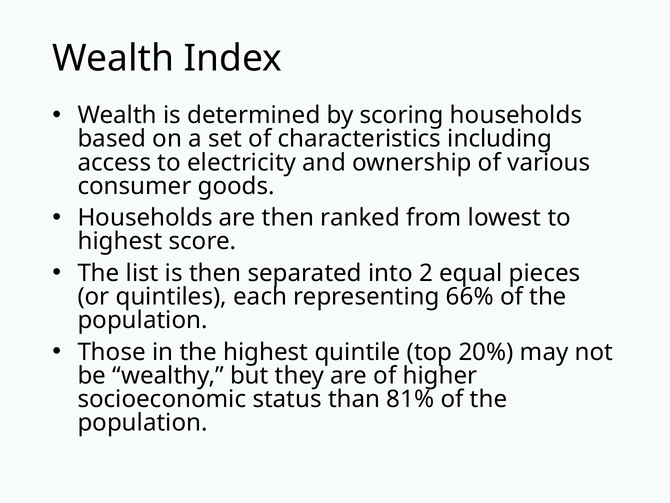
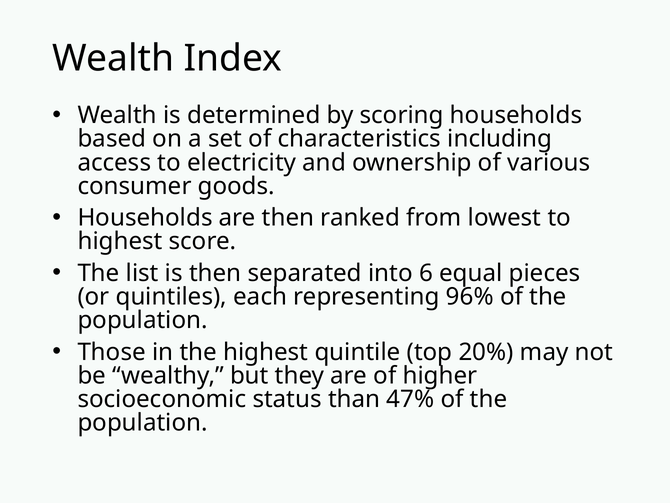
2: 2 -> 6
66%: 66% -> 96%
81%: 81% -> 47%
